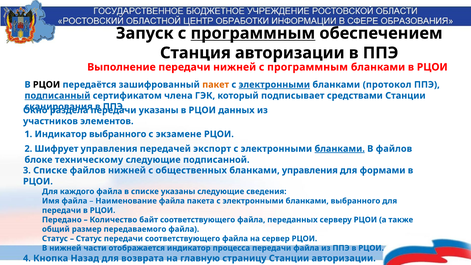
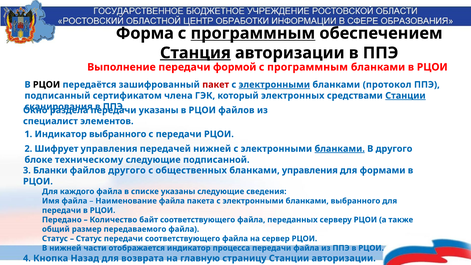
Запуск: Запуск -> Форма
Станция underline: none -> present
передачи нижней: нижней -> формой
пакет colour: orange -> red
подписанный underline: present -> none
подписывает: подписывает -> электронных
Станции at (405, 96) underline: none -> present
РЦОИ данных: данных -> файлов
участников: участников -> специалист
с экзамене: экзамене -> передачи
передачей экспорт: экспорт -> нижней
В файлов: файлов -> другого
3 Списке: Списке -> Бланки
файлов нижней: нижней -> другого
